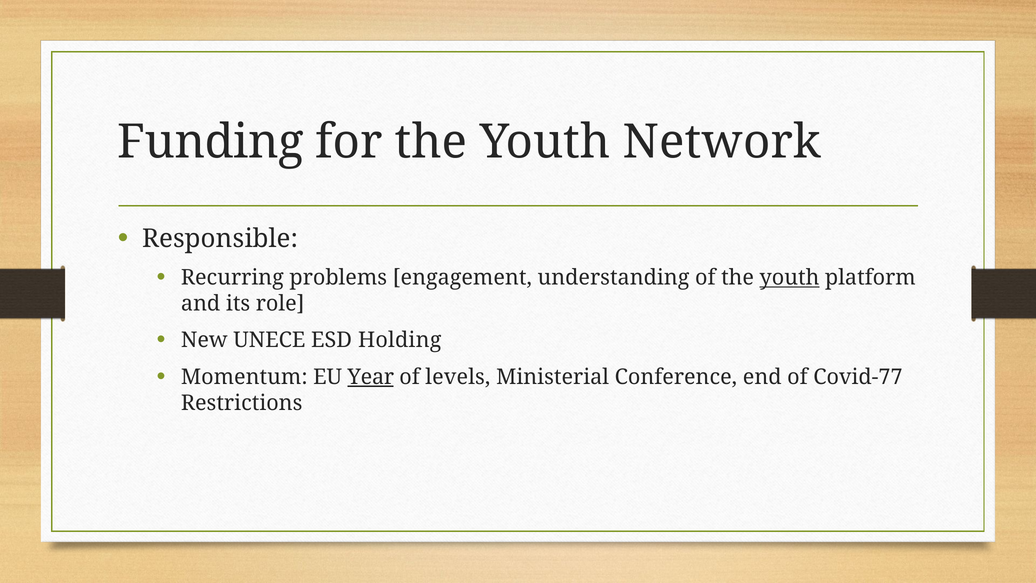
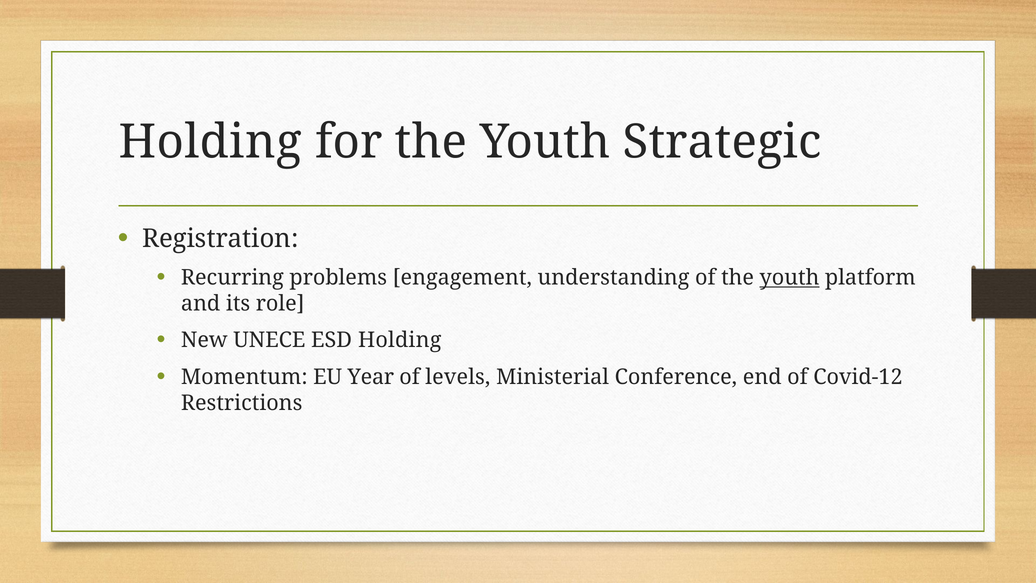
Funding at (211, 142): Funding -> Holding
Network: Network -> Strategic
Responsible: Responsible -> Registration
Year underline: present -> none
Covid-77: Covid-77 -> Covid-12
